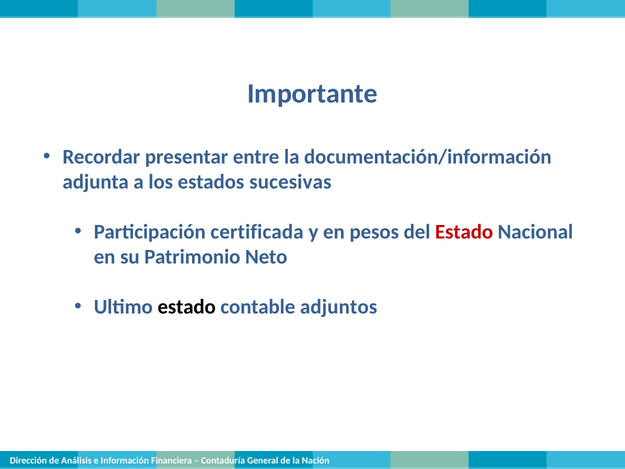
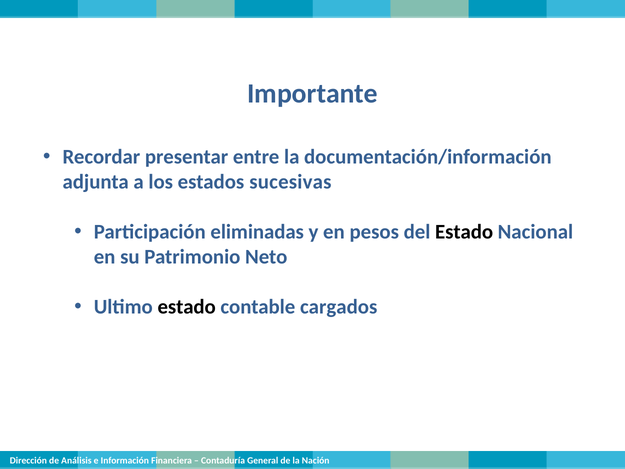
certificada: certificada -> eliminadas
Estado at (464, 232) colour: red -> black
adjuntos: adjuntos -> cargados
